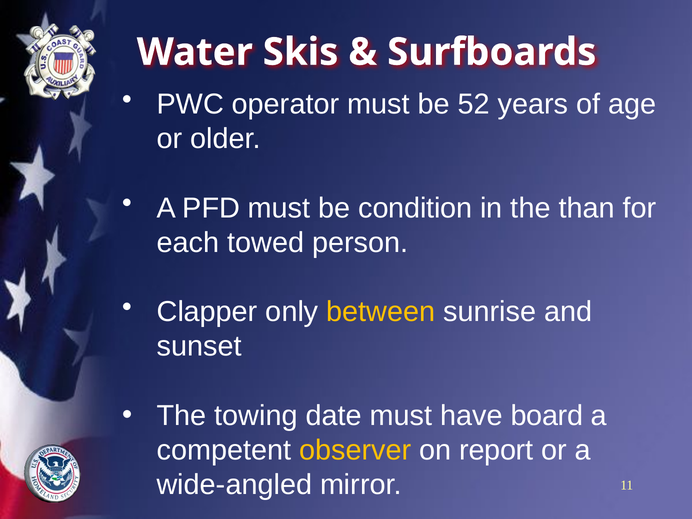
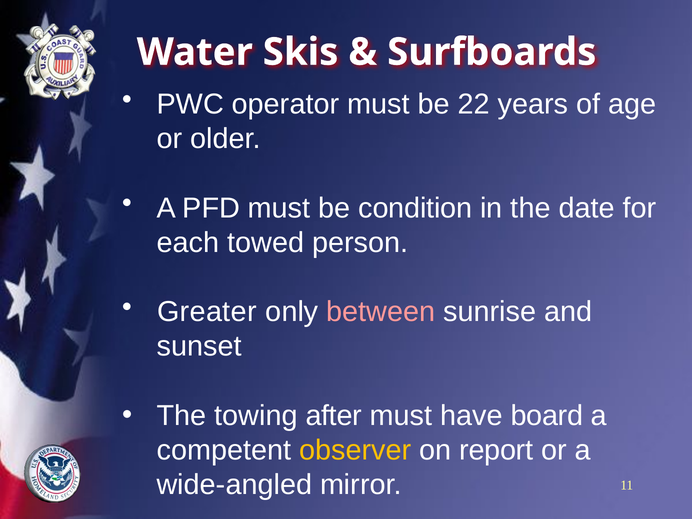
52: 52 -> 22
than: than -> date
Clapper: Clapper -> Greater
between colour: yellow -> pink
date: date -> after
